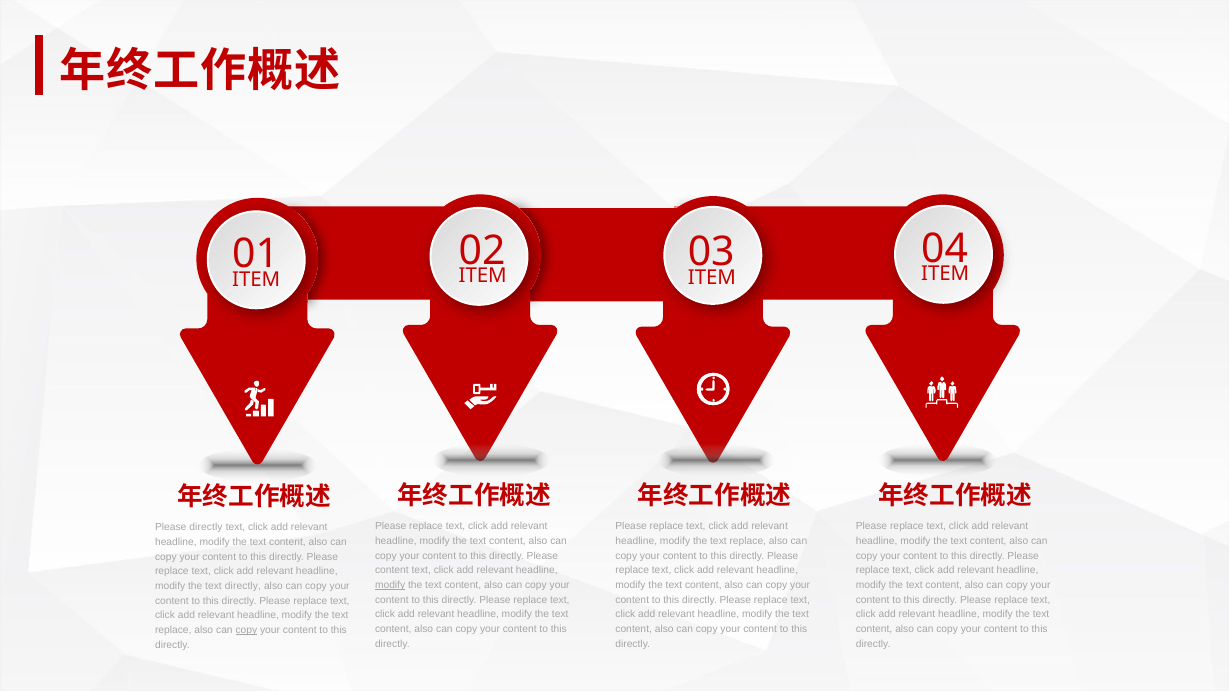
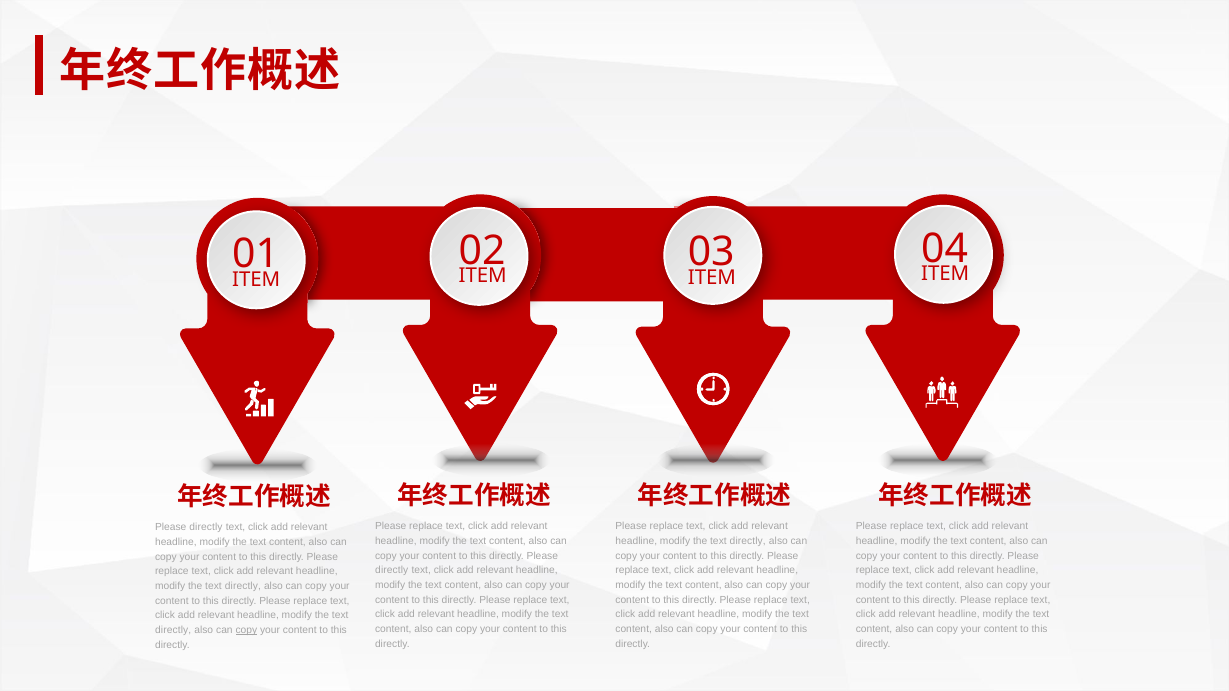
replace at (748, 541): replace -> directly
content at (392, 571): content -> directly
modify at (390, 585) underline: present -> none
replace at (173, 630): replace -> directly
